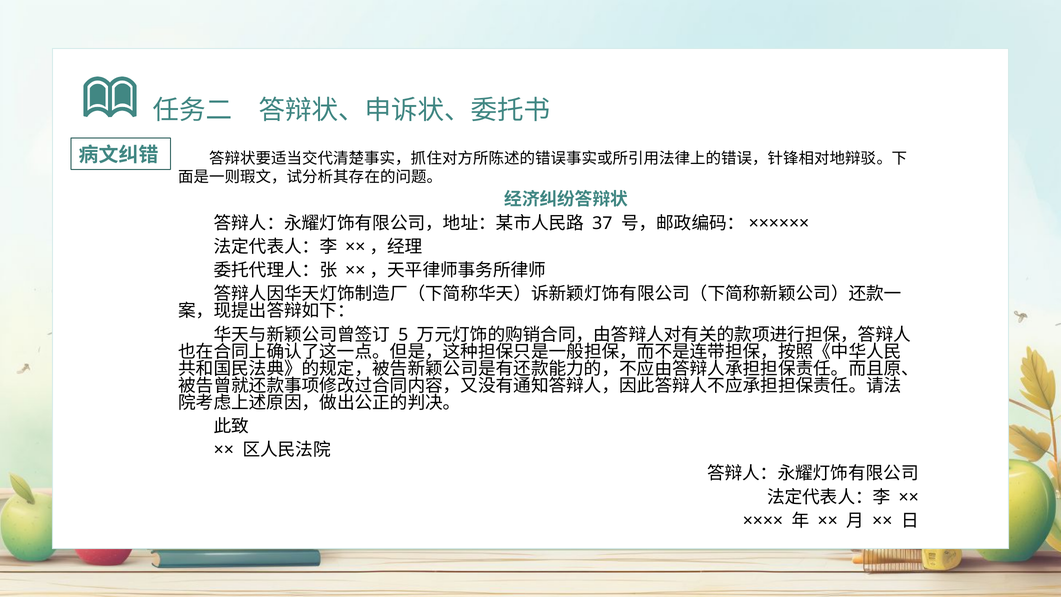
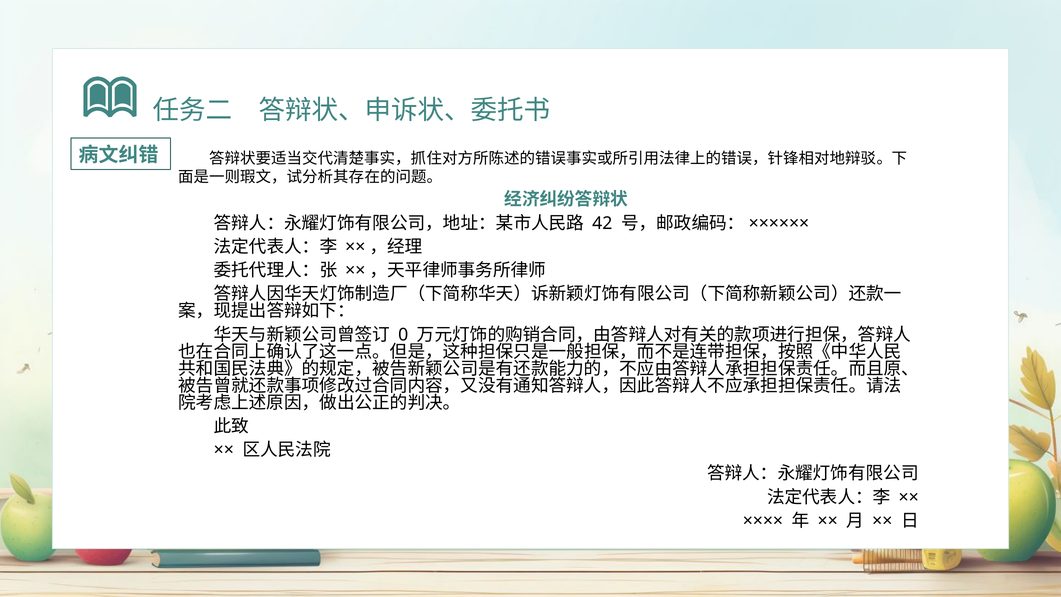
37: 37 -> 42
5: 5 -> 0
